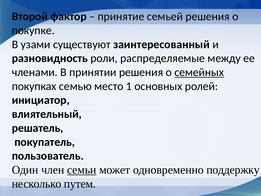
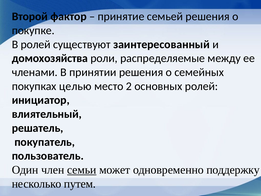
В узами: узами -> ролей
разновидность: разновидность -> домохозяйства
семейных underline: present -> none
семью: семью -> целью
1: 1 -> 2
